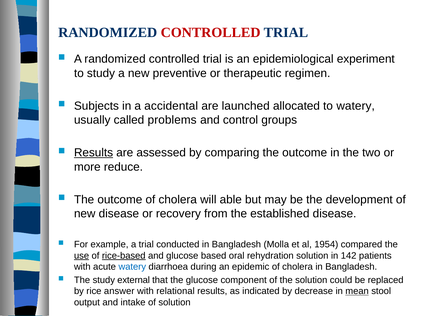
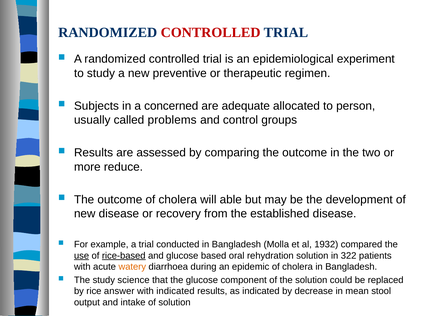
accidental: accidental -> concerned
launched: launched -> adequate
to watery: watery -> person
Results at (94, 153) underline: present -> none
1954: 1954 -> 1932
142: 142 -> 322
watery at (132, 267) colour: blue -> orange
external: external -> science
with relational: relational -> indicated
mean underline: present -> none
